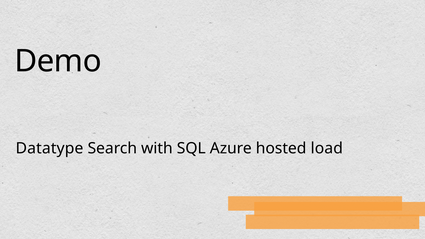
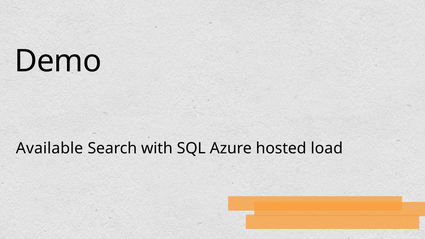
Datatype: Datatype -> Available
